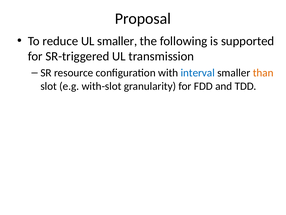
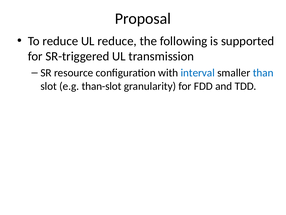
UL smaller: smaller -> reduce
than colour: orange -> blue
with-slot: with-slot -> than-slot
